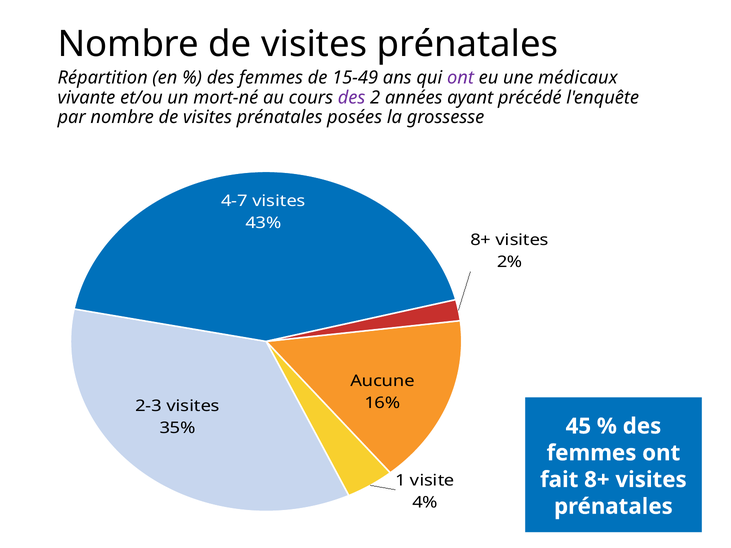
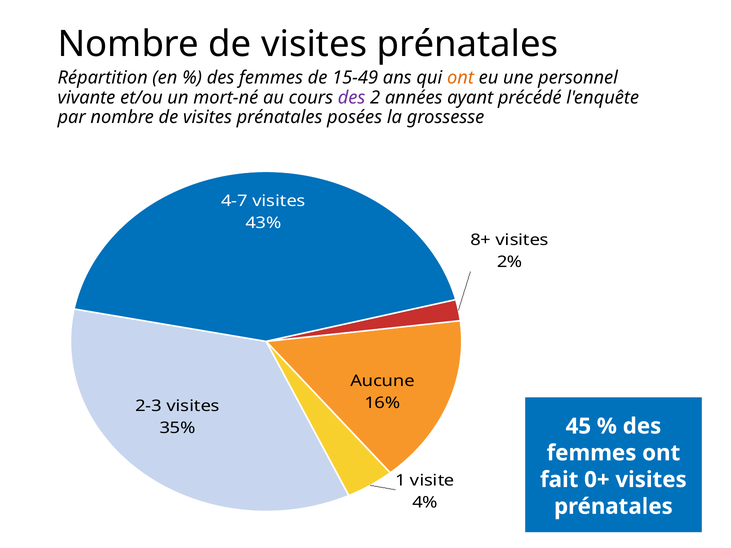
ont at (461, 78) colour: purple -> orange
médicaux: médicaux -> personnel
fait 8+: 8+ -> 0+
